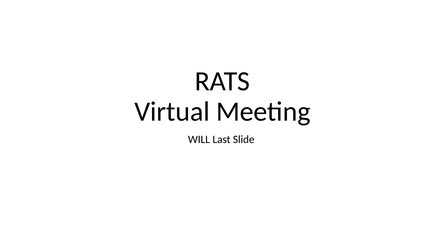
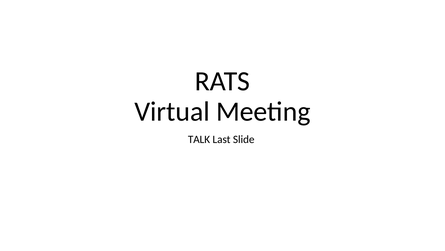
WILL: WILL -> TALK
